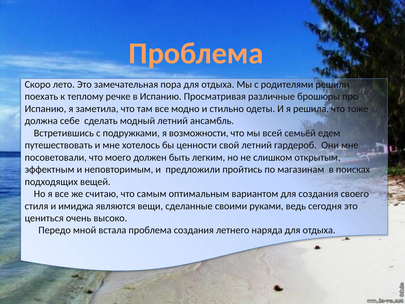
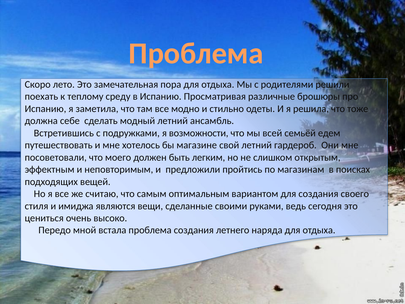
речке: речке -> среду
ценности: ценности -> магазине
